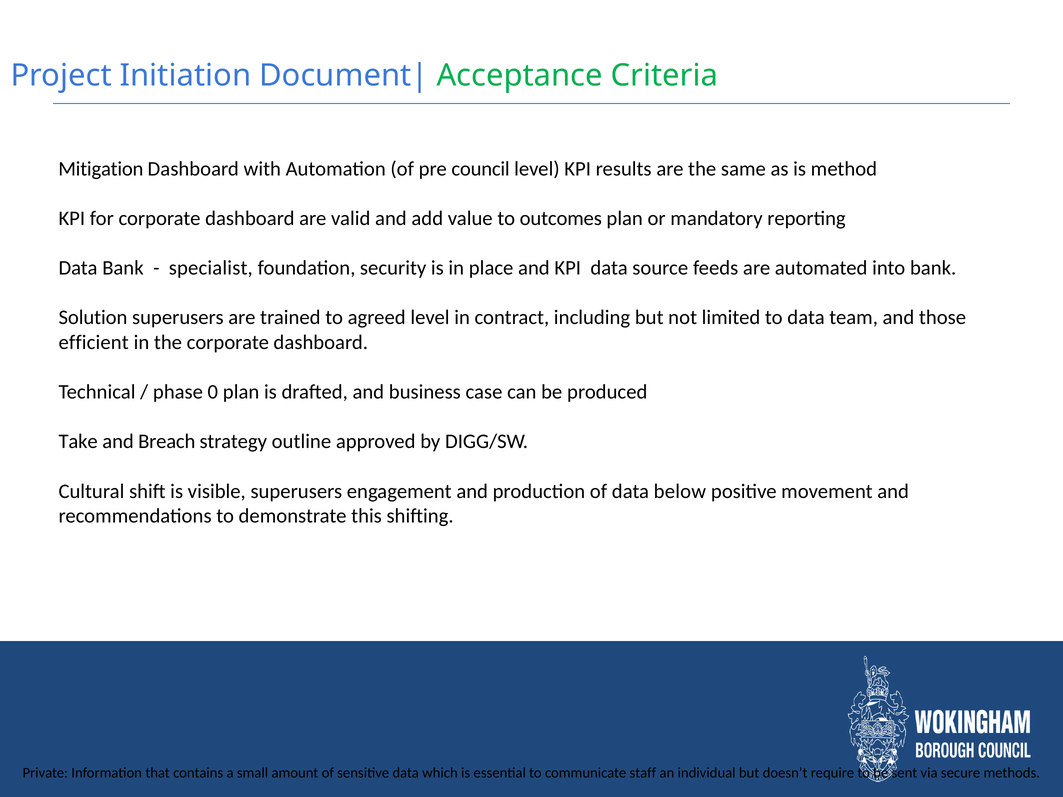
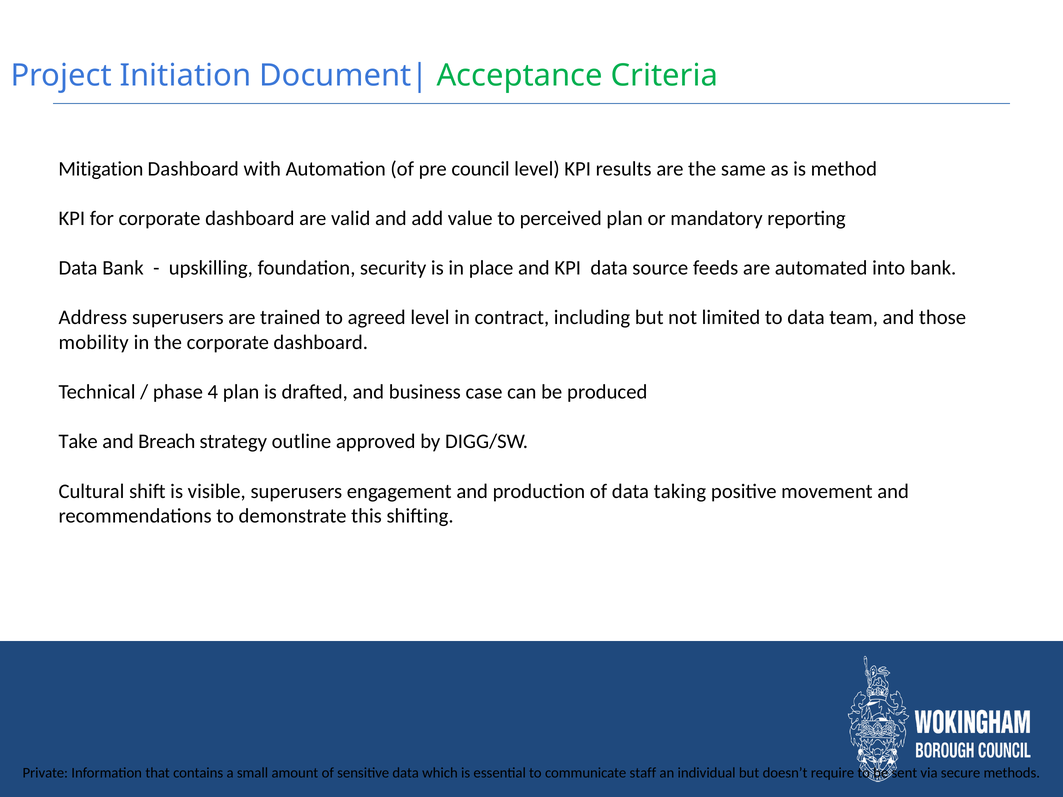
outcomes: outcomes -> perceived
specialist: specialist -> upskilling
Solution: Solution -> Address
efficient: efficient -> mobility
0: 0 -> 4
below: below -> taking
